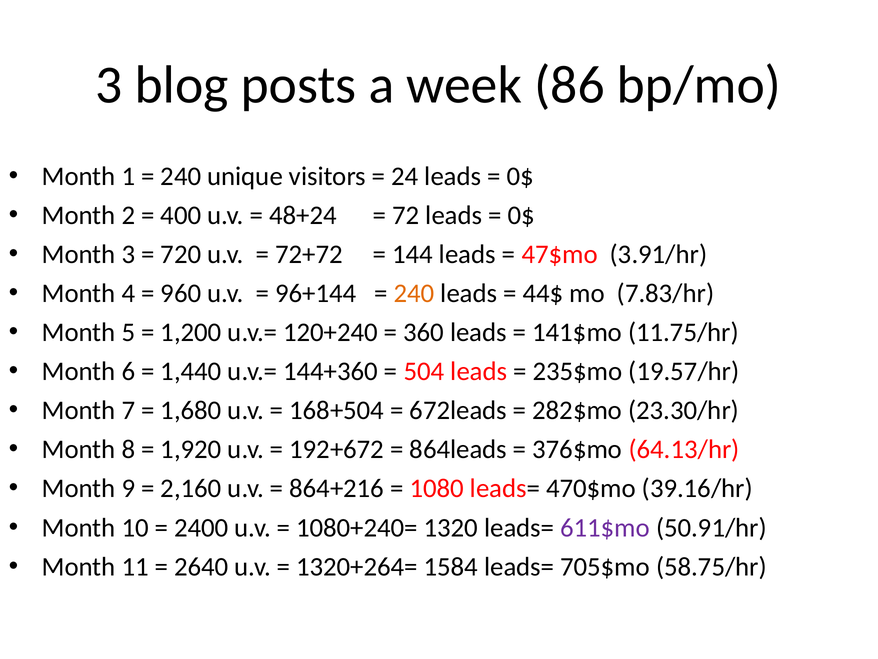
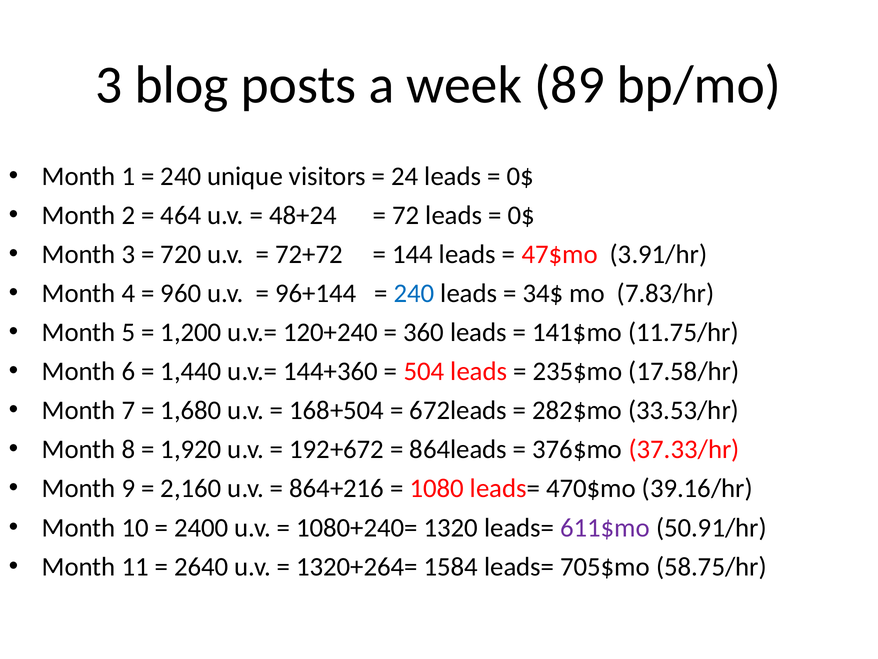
86: 86 -> 89
400: 400 -> 464
240 at (414, 293) colour: orange -> blue
44$: 44$ -> 34$
19.57/hr: 19.57/hr -> 17.58/hr
23.30/hr: 23.30/hr -> 33.53/hr
64.13/hr: 64.13/hr -> 37.33/hr
